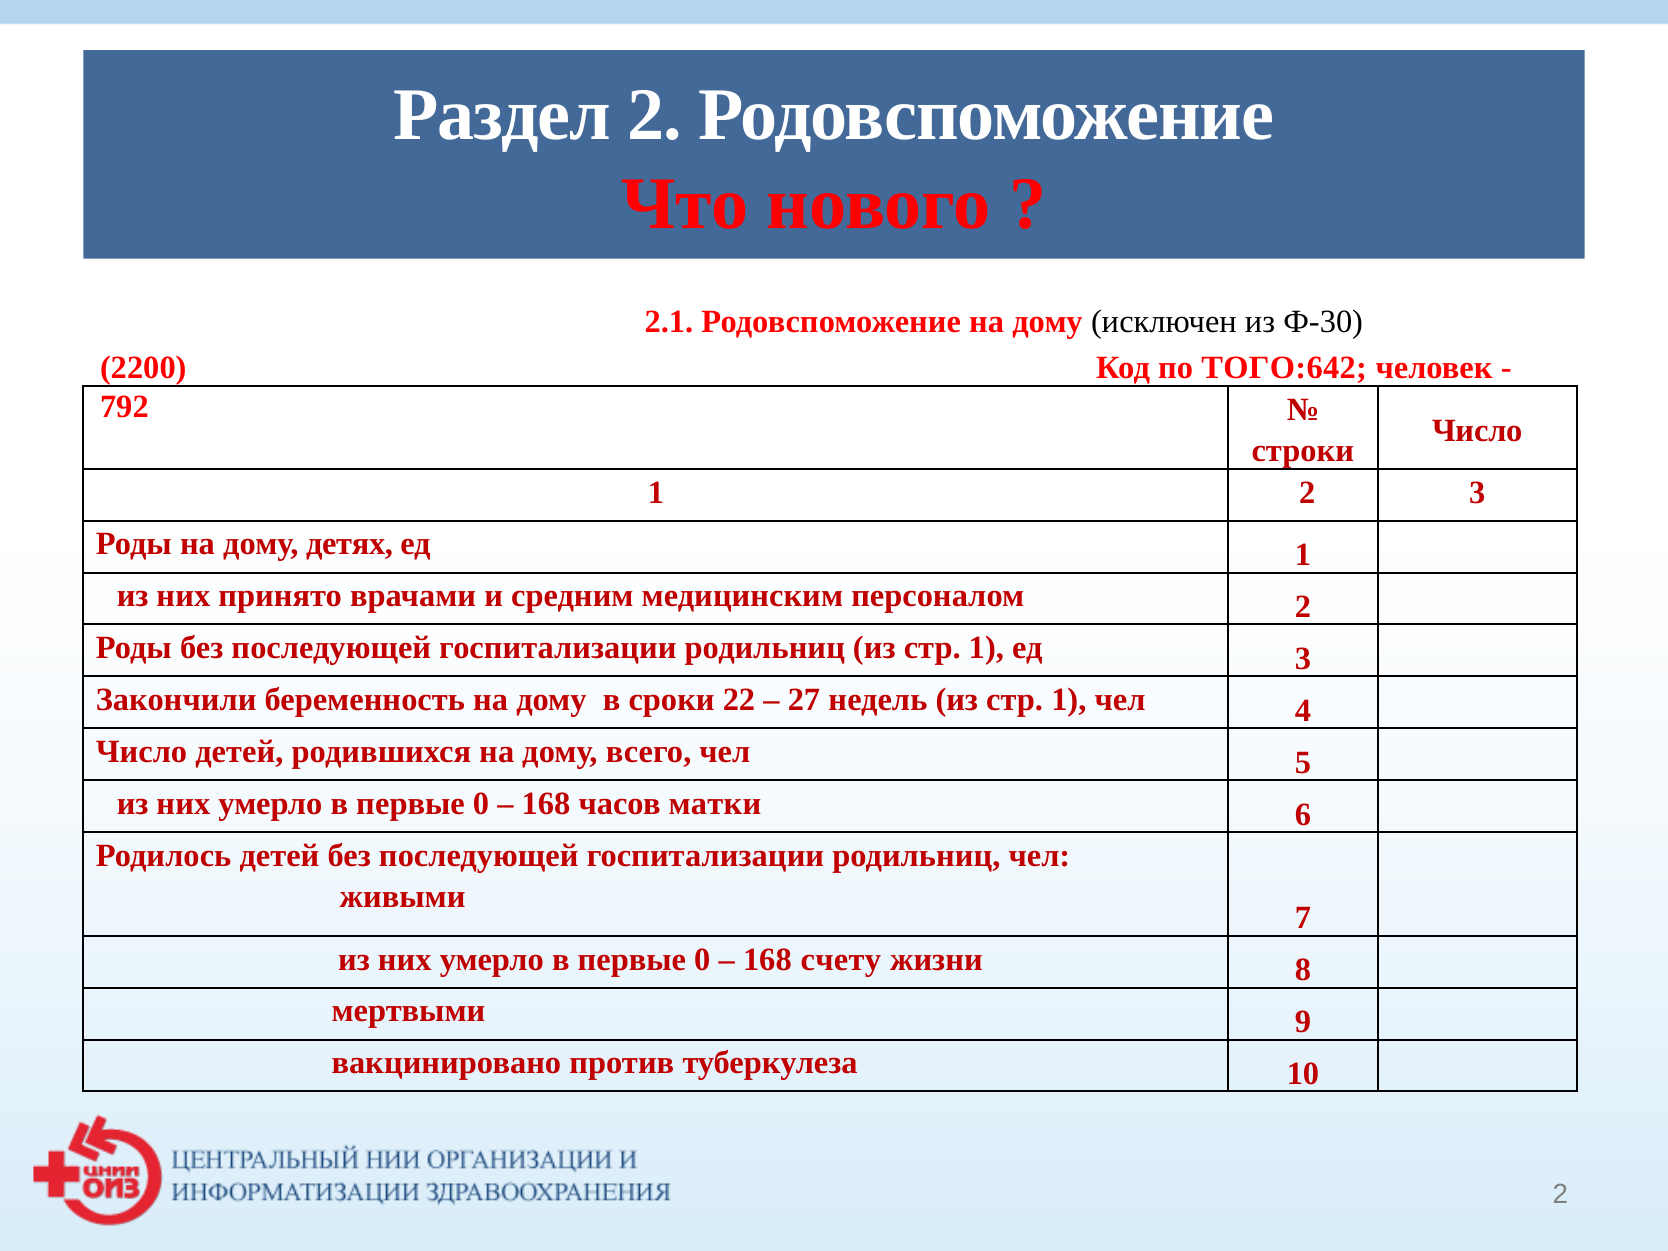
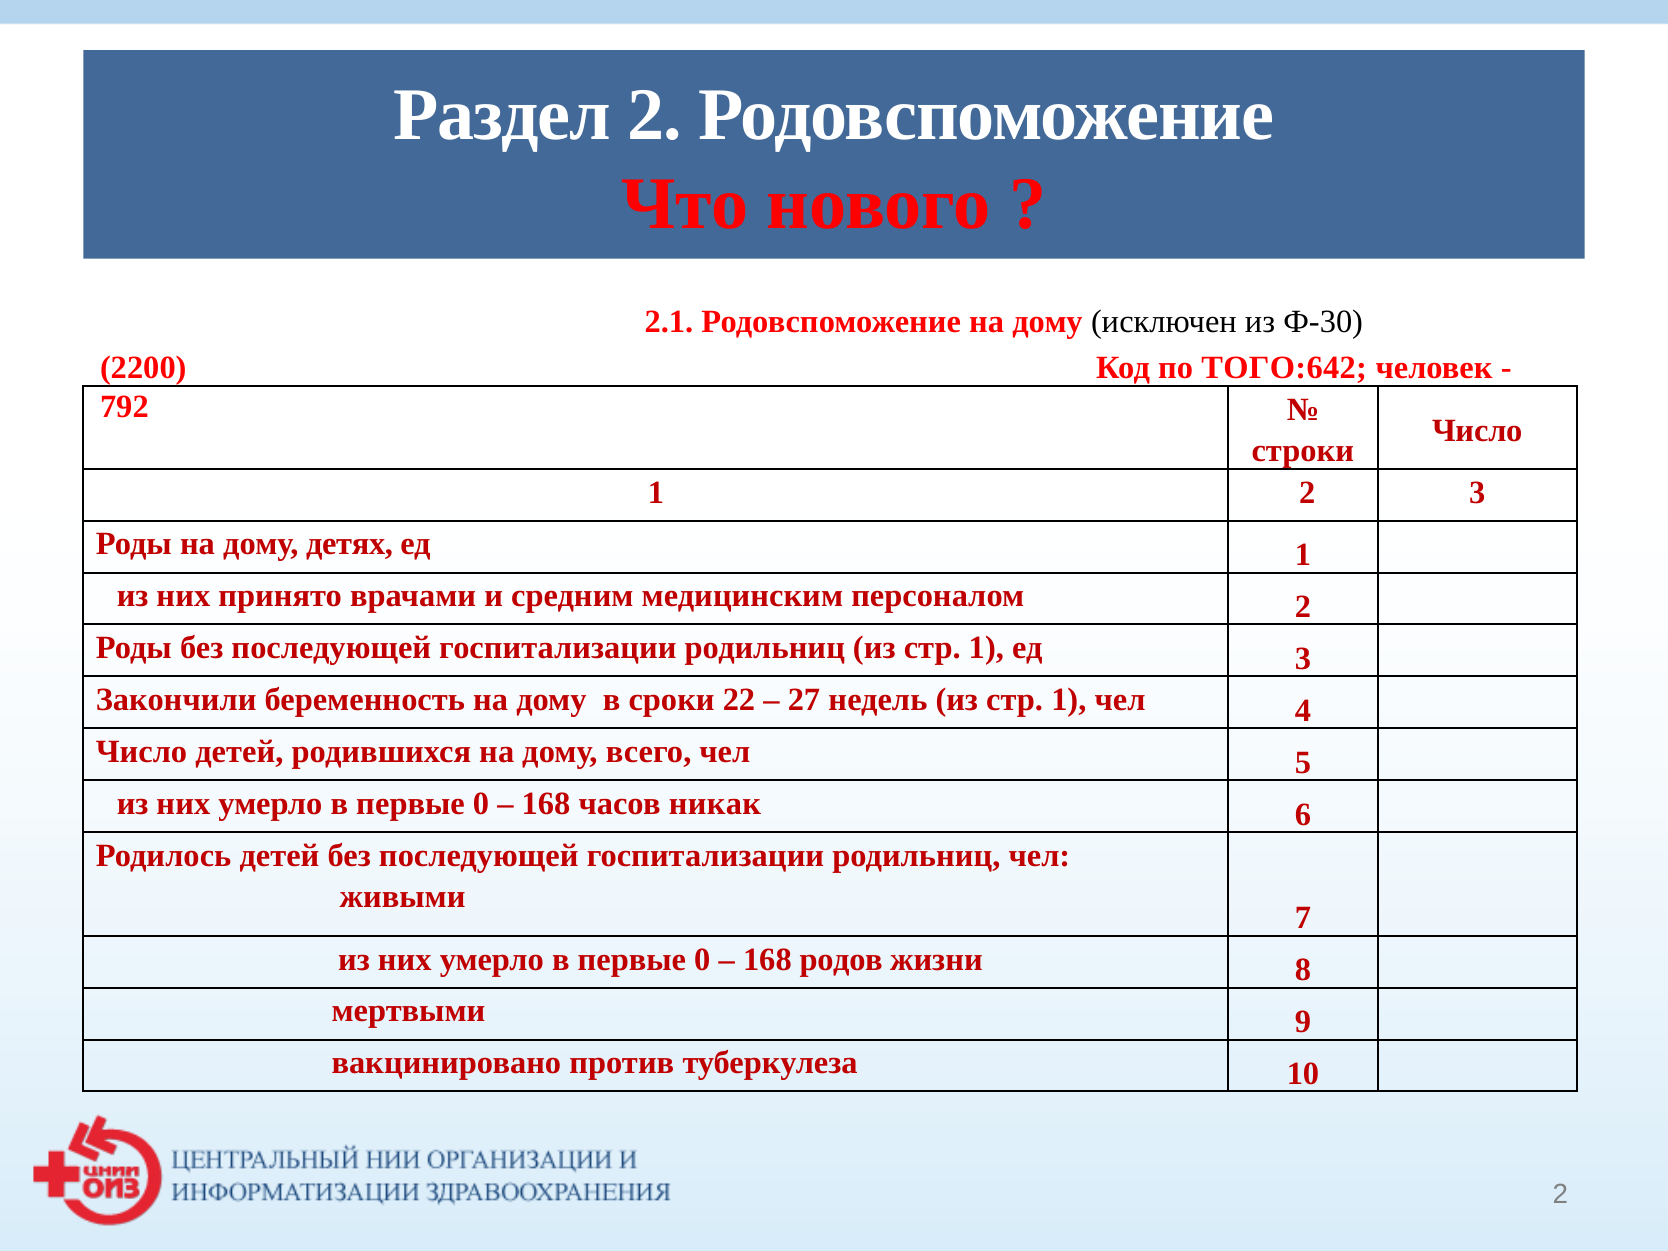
матки: матки -> никак
счету: счету -> родов
